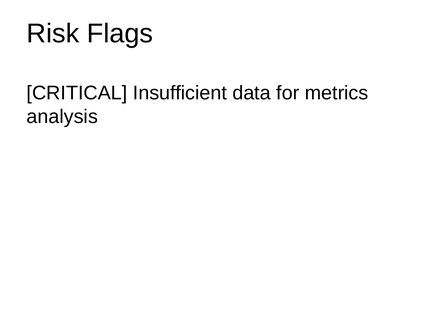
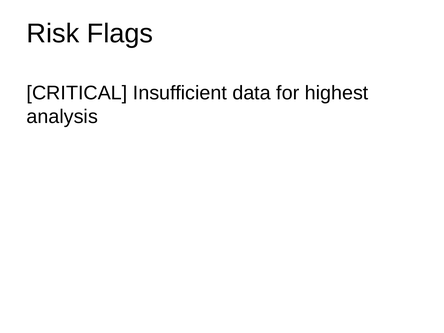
metrics: metrics -> highest
